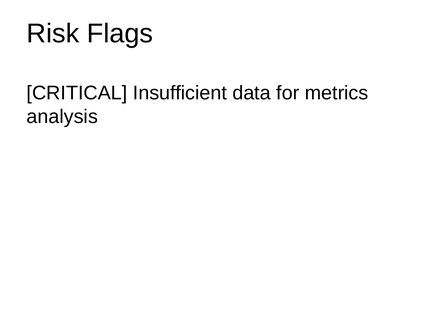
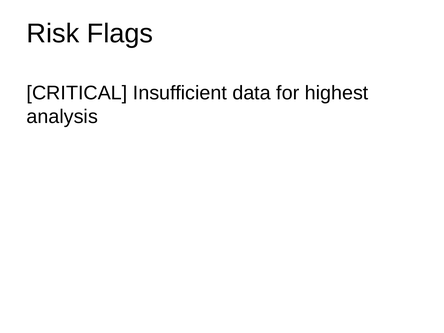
metrics: metrics -> highest
